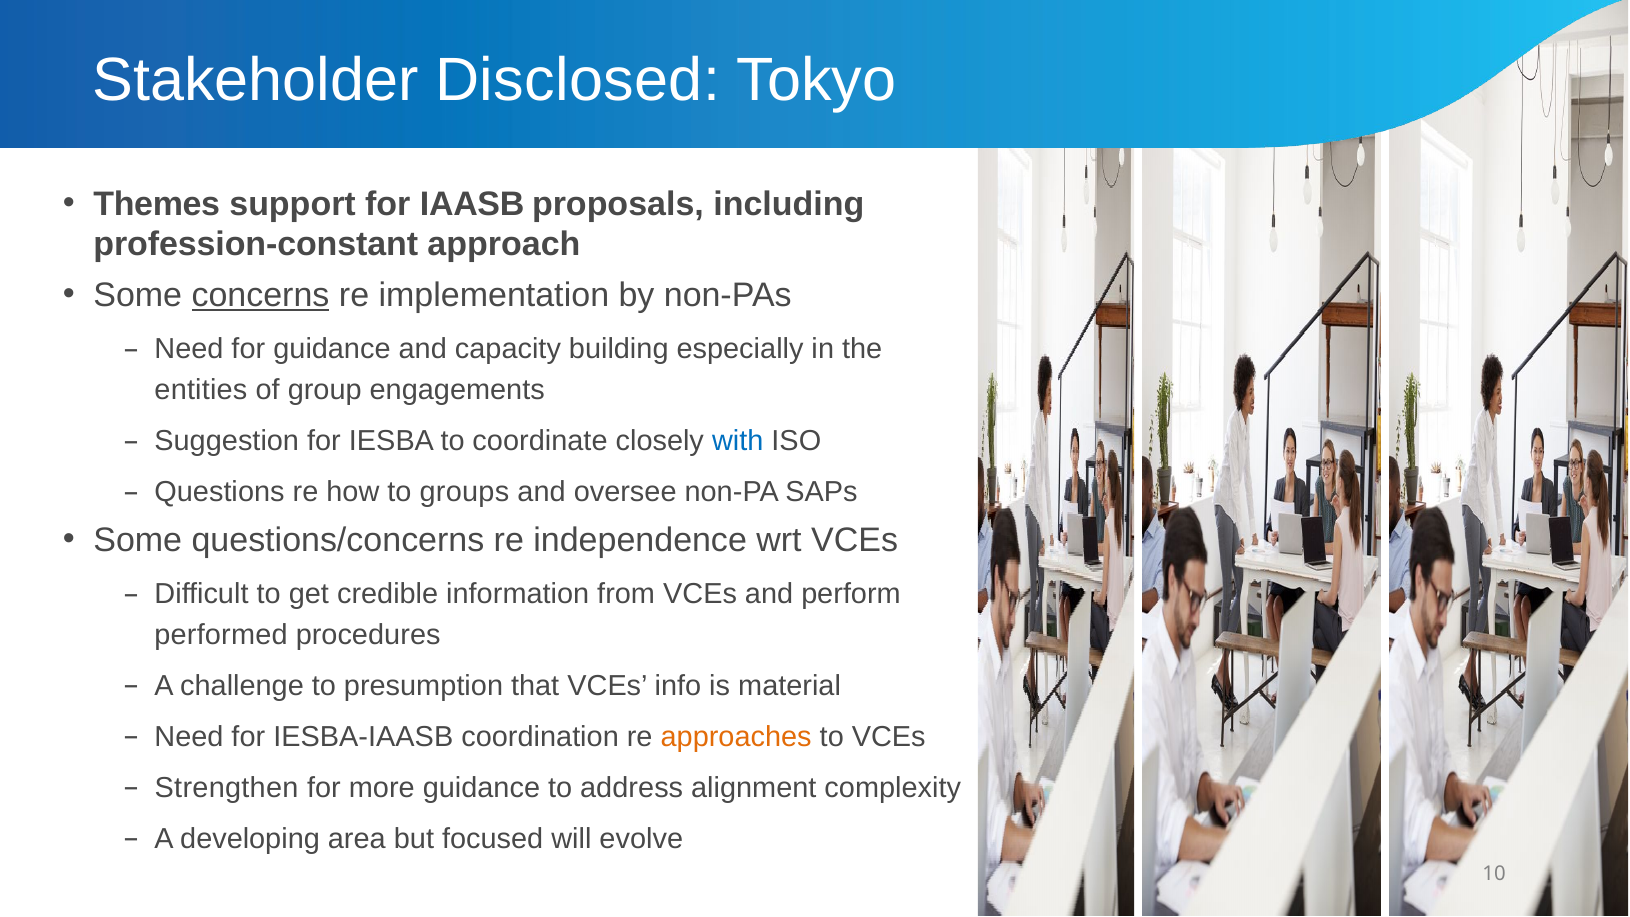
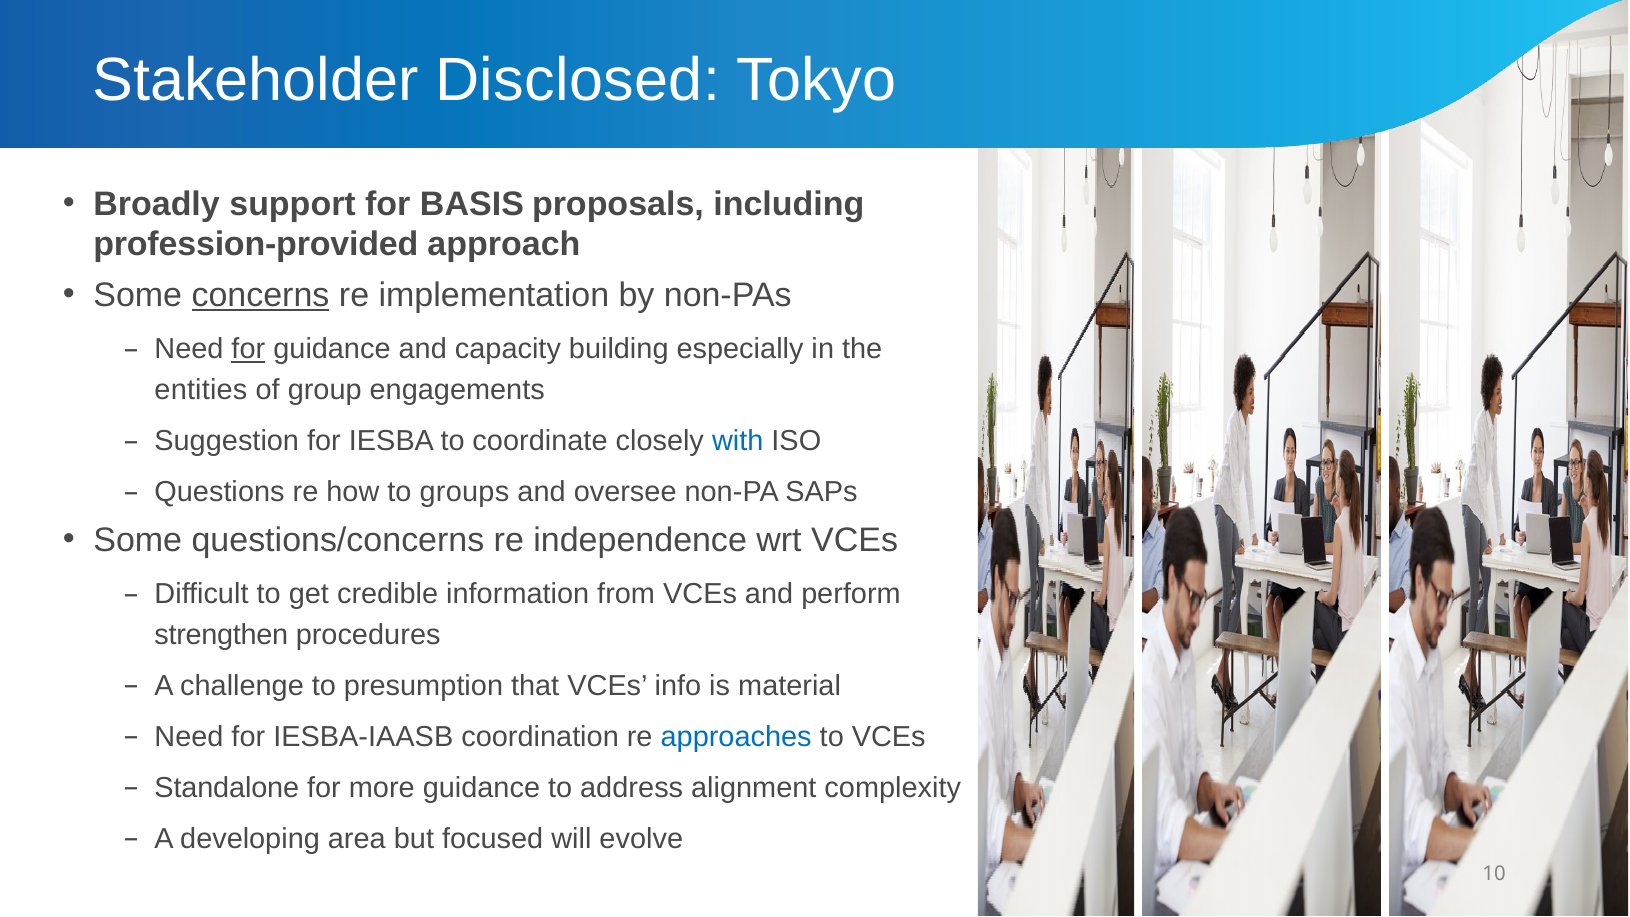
Themes: Themes -> Broadly
IAASB: IAASB -> BASIS
profession-constant: profession-constant -> profession-provided
for at (248, 349) underline: none -> present
performed: performed -> strengthen
approaches colour: orange -> blue
Strengthen: Strengthen -> Standalone
